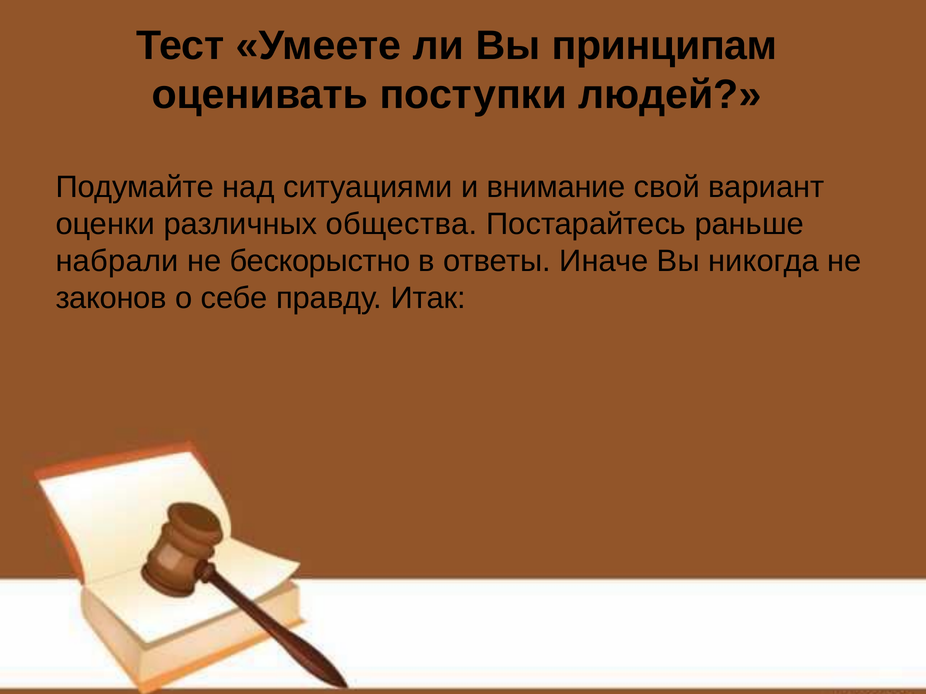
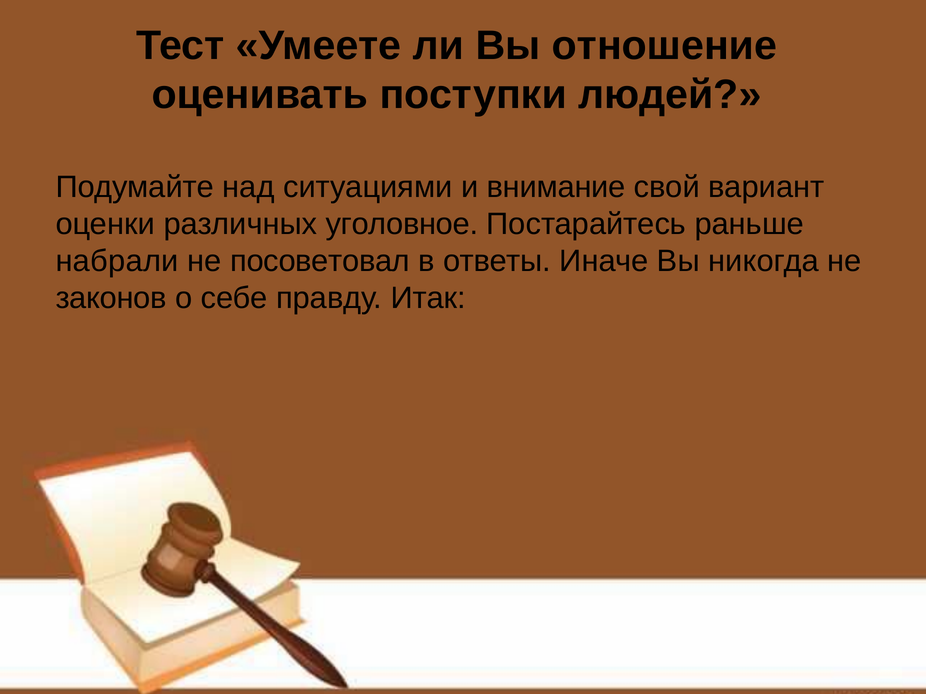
принципам: принципам -> отношение
общества: общества -> уголовное
бескорыстно: бескорыстно -> посоветовал
